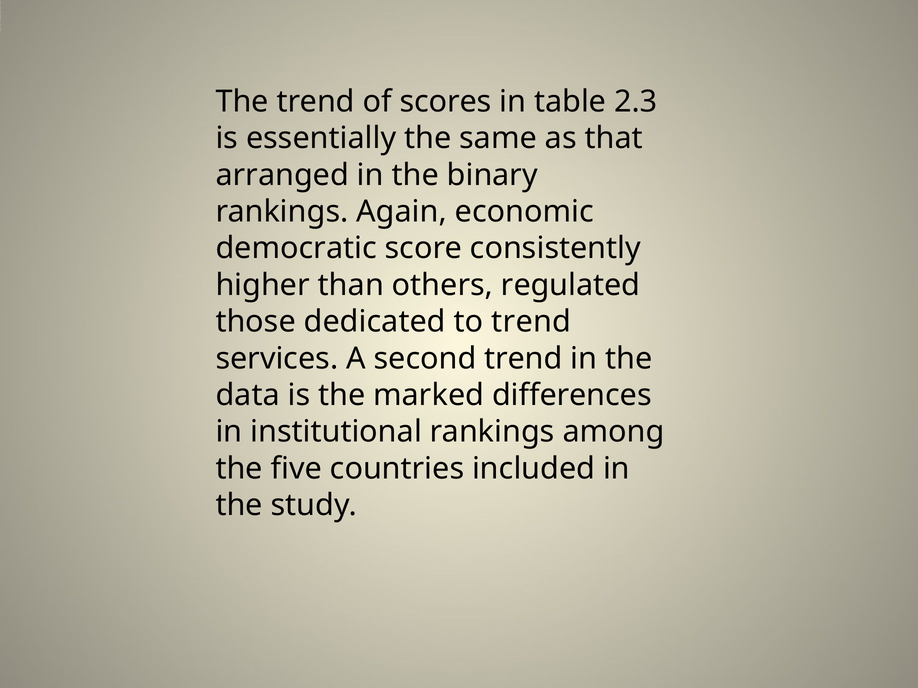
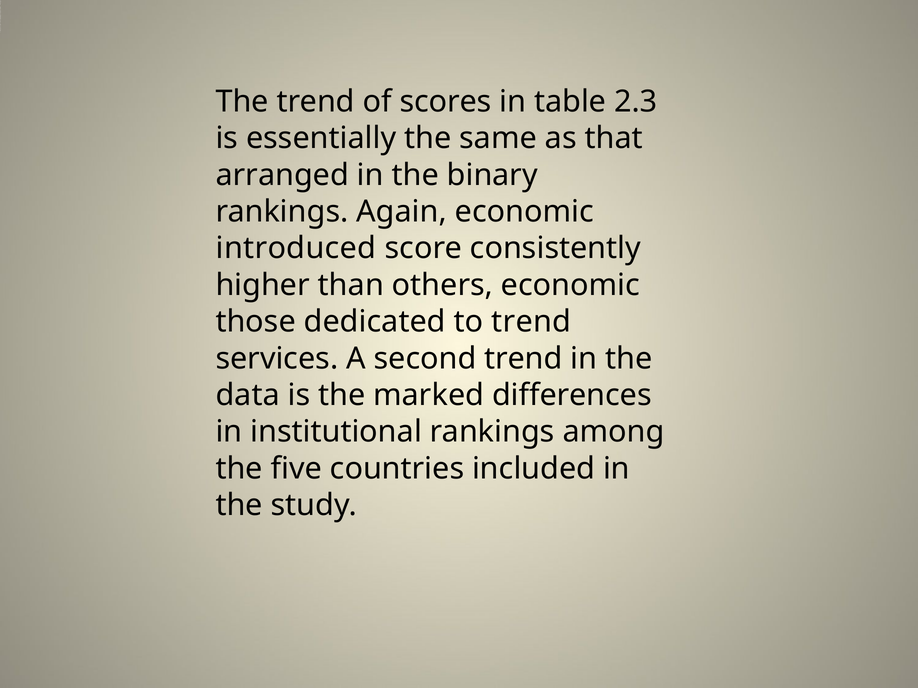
democratic: democratic -> introduced
others regulated: regulated -> economic
